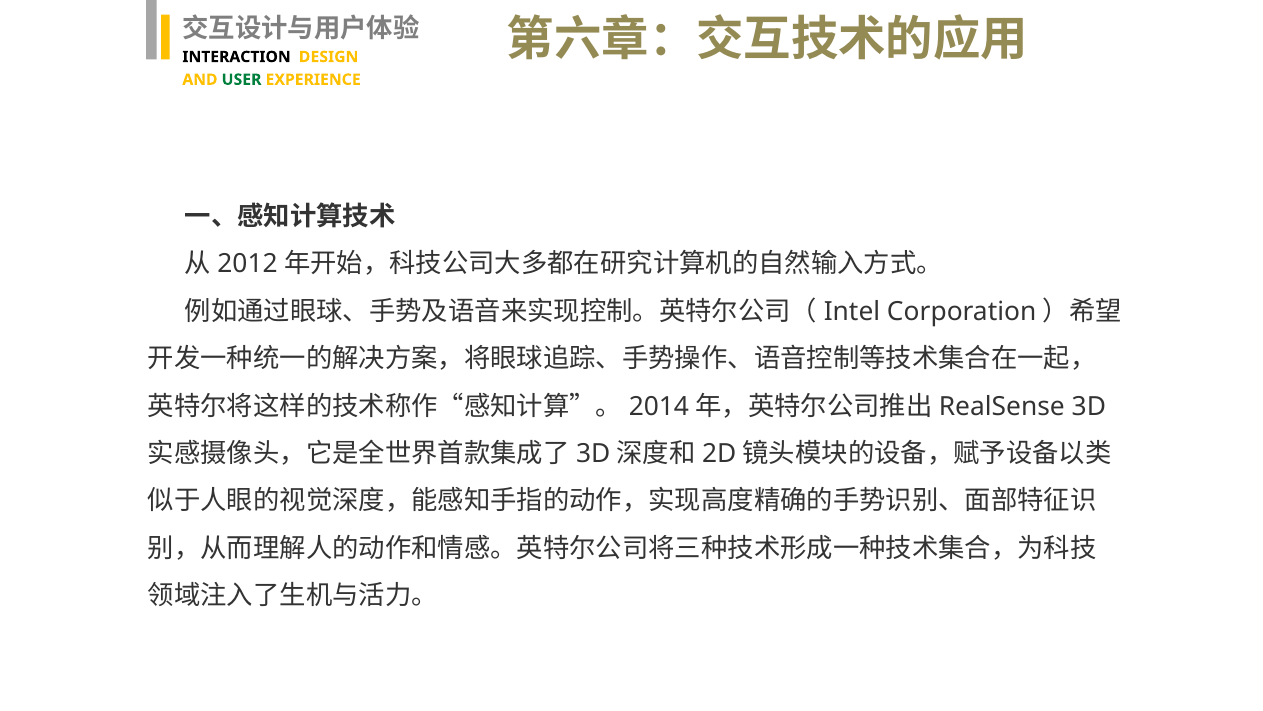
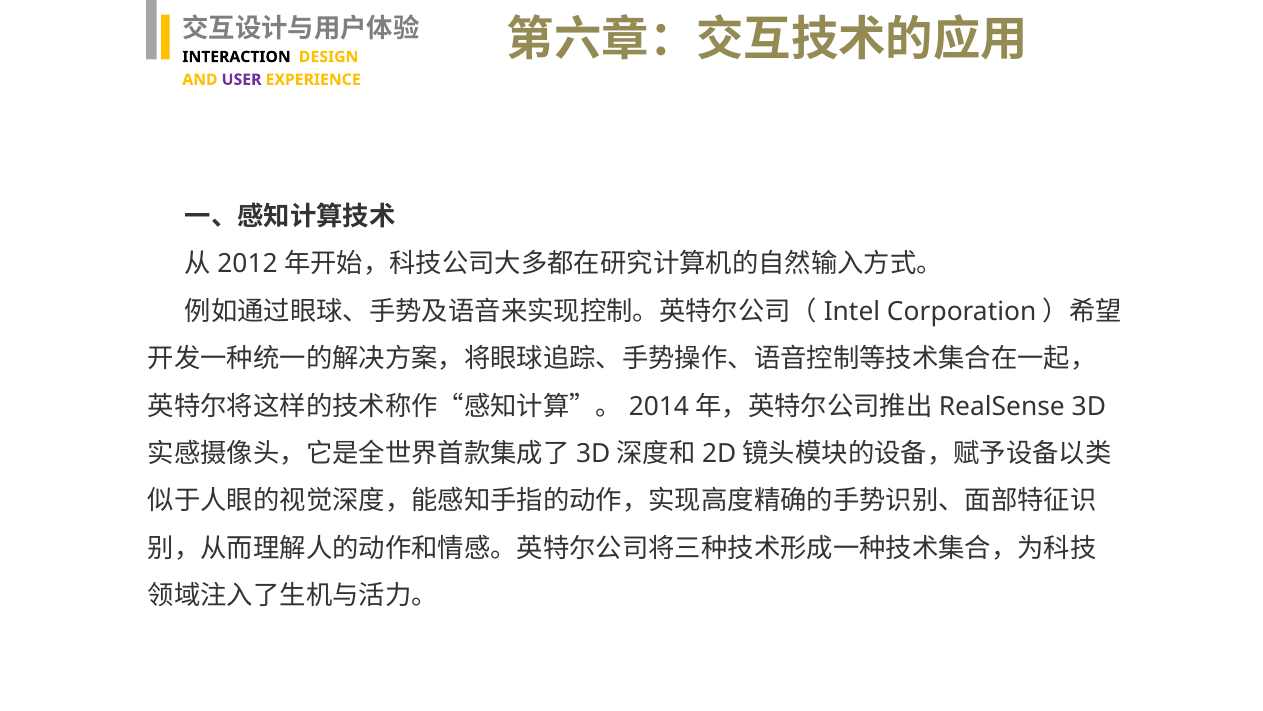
USER colour: green -> purple
